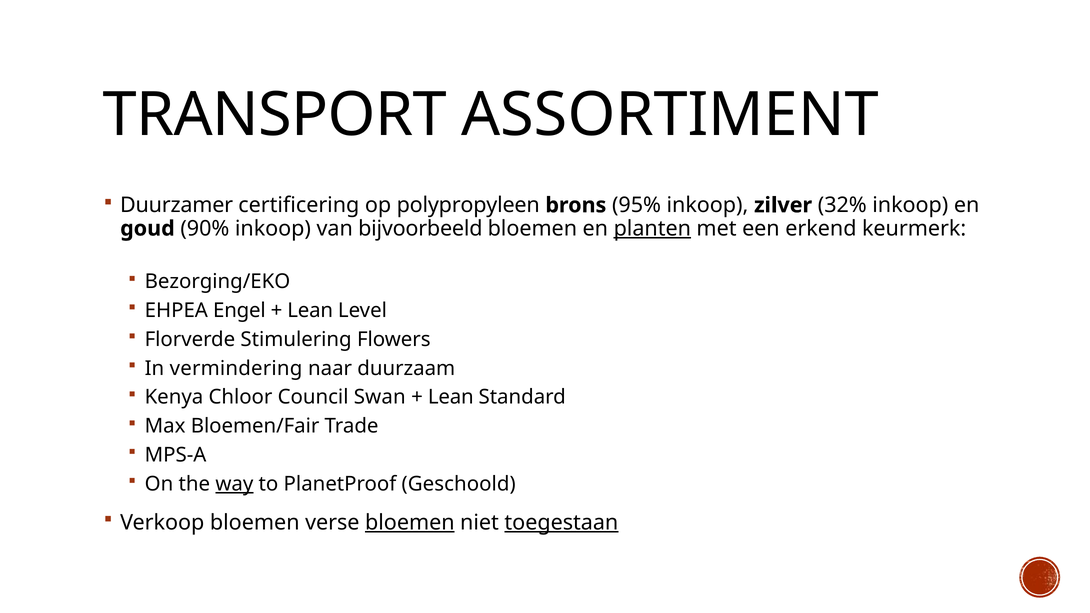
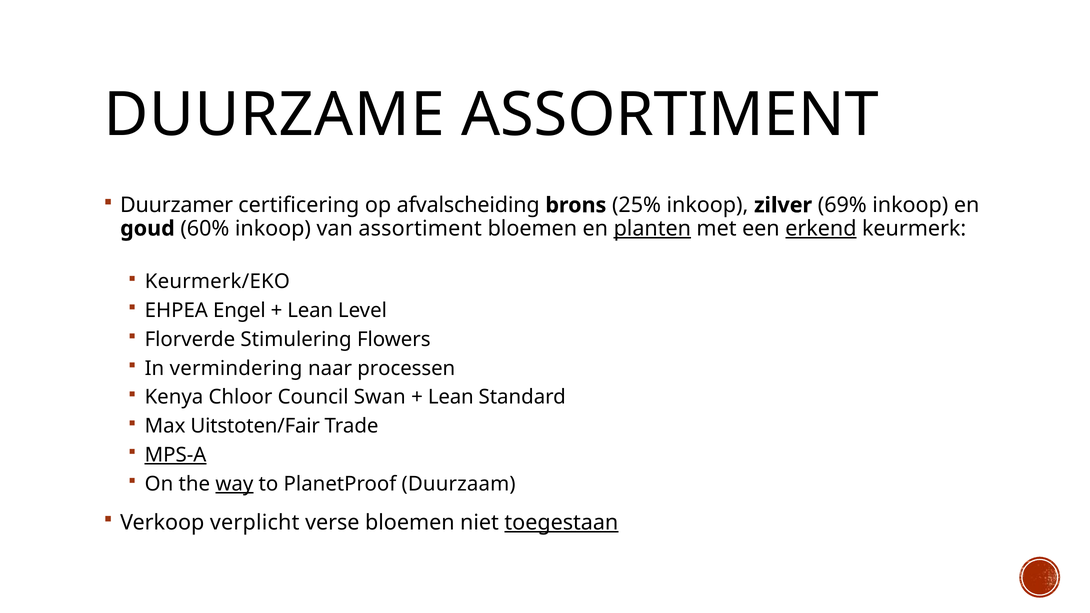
TRANSPORT: TRANSPORT -> DUURZAME
polypropyleen: polypropyleen -> afvalscheiding
95%: 95% -> 25%
32%: 32% -> 69%
90%: 90% -> 60%
van bijvoorbeeld: bijvoorbeeld -> assortiment
erkend underline: none -> present
Bezorging/EKO: Bezorging/EKO -> Keurmerk/EKO
duurzaam: duurzaam -> processen
Bloemen/Fair: Bloemen/Fair -> Uitstoten/Fair
MPS-A underline: none -> present
Geschoold: Geschoold -> Duurzaam
Verkoop bloemen: bloemen -> verplicht
bloemen at (410, 523) underline: present -> none
